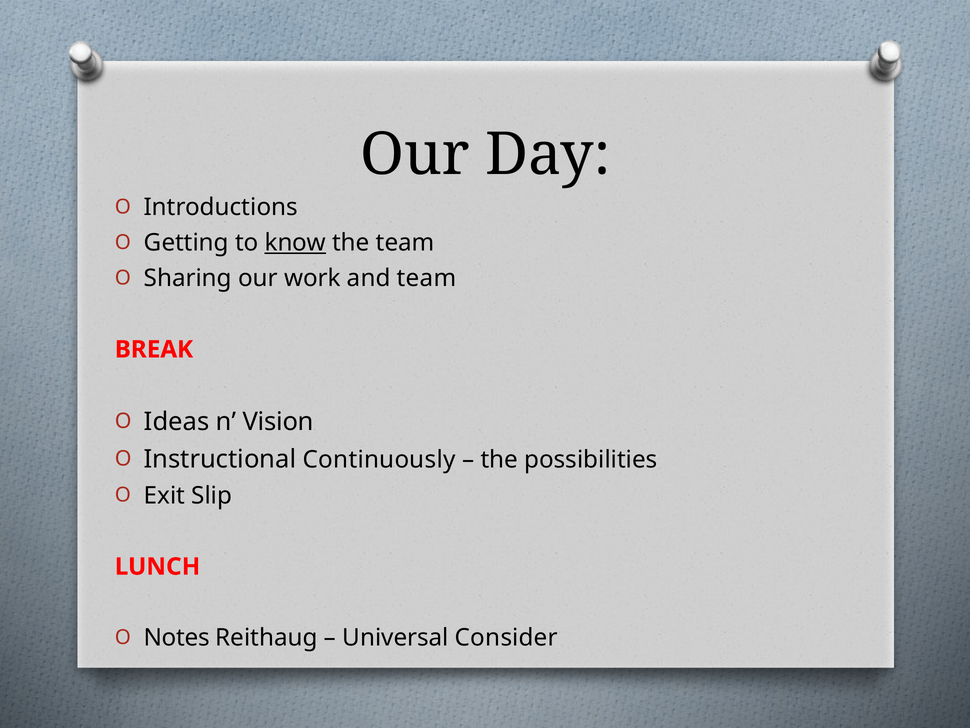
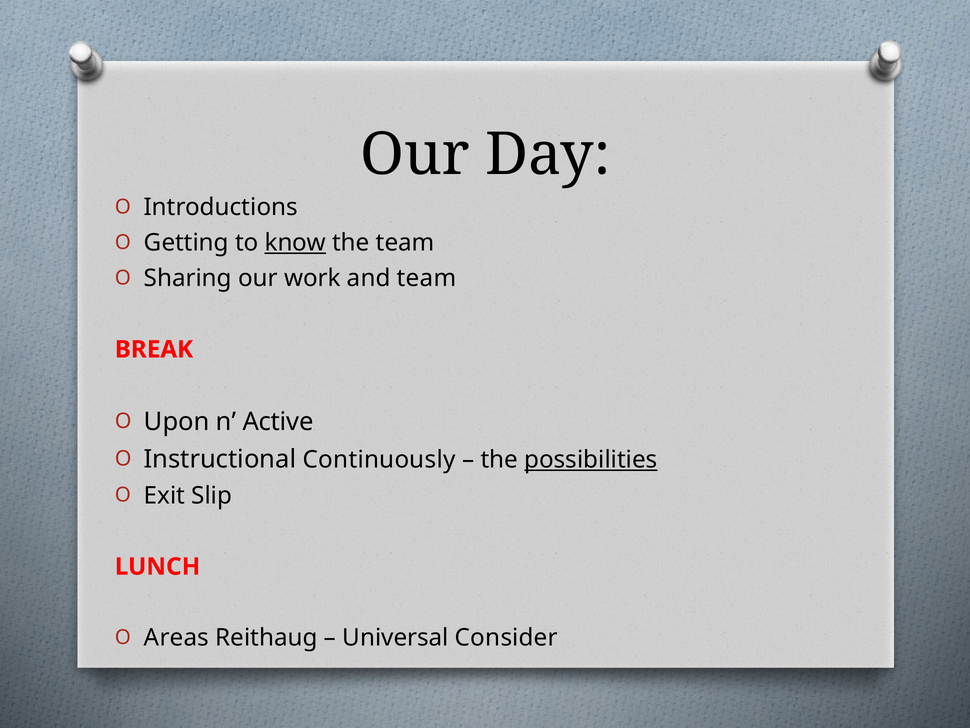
Ideas: Ideas -> Upon
Vision: Vision -> Active
possibilities underline: none -> present
Notes: Notes -> Areas
